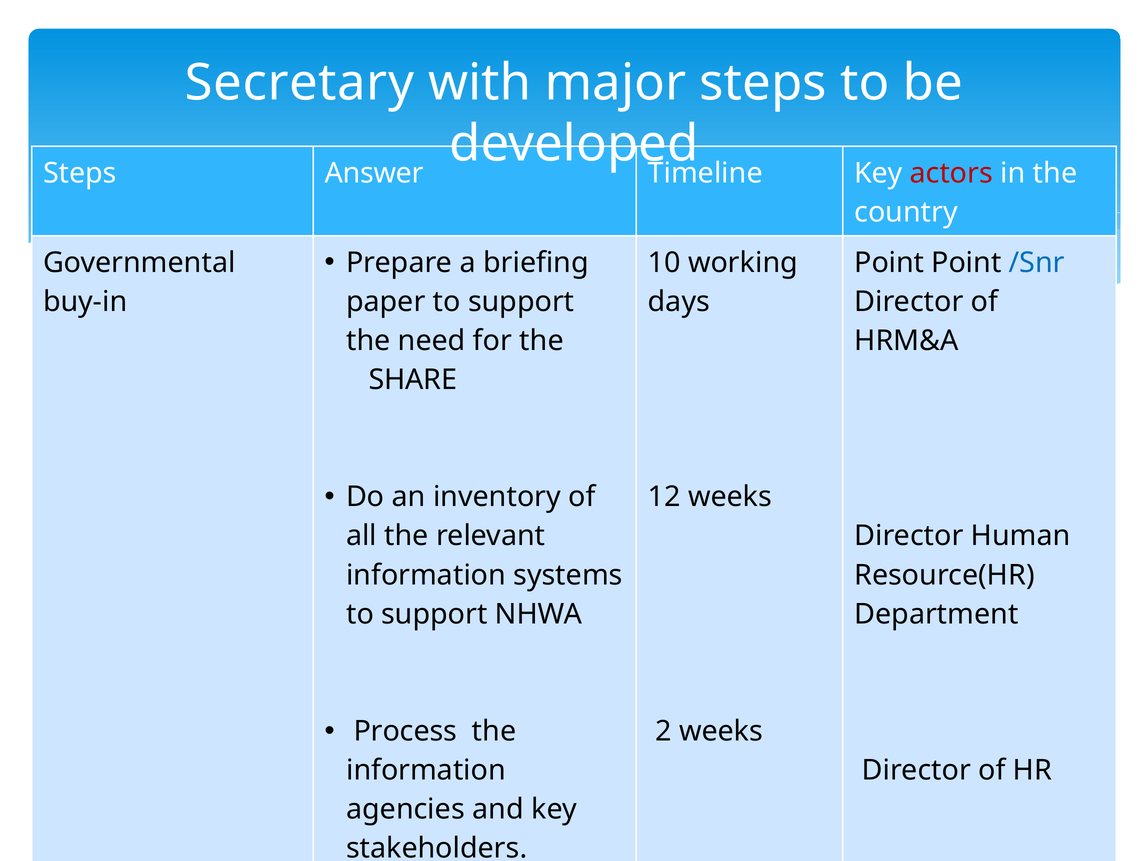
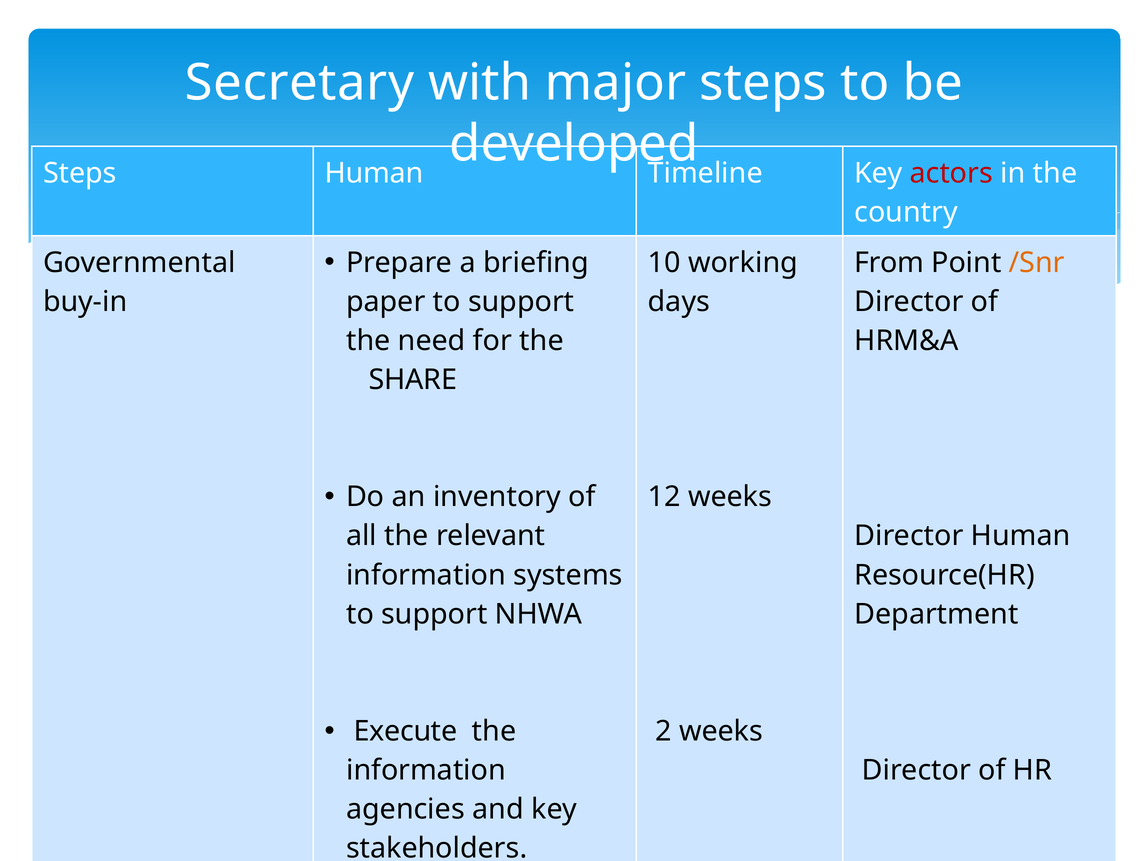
Steps Answer: Answer -> Human
Point at (889, 263): Point -> From
/Snr colour: blue -> orange
Process: Process -> Execute
